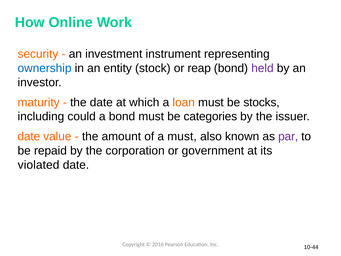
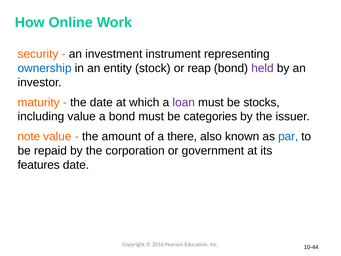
loan colour: orange -> purple
including could: could -> value
date at (29, 136): date -> note
a must: must -> there
par colour: purple -> blue
violated: violated -> features
